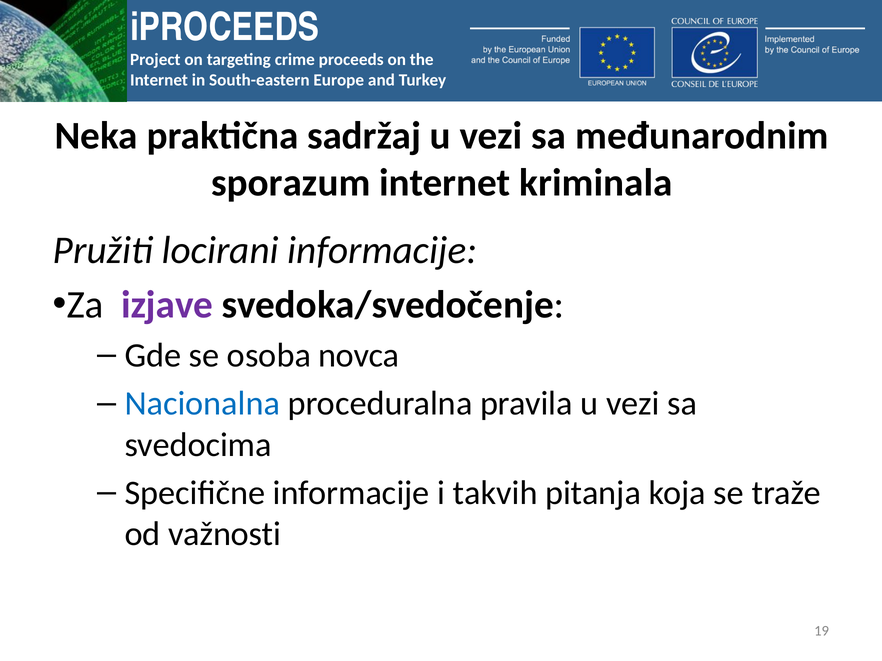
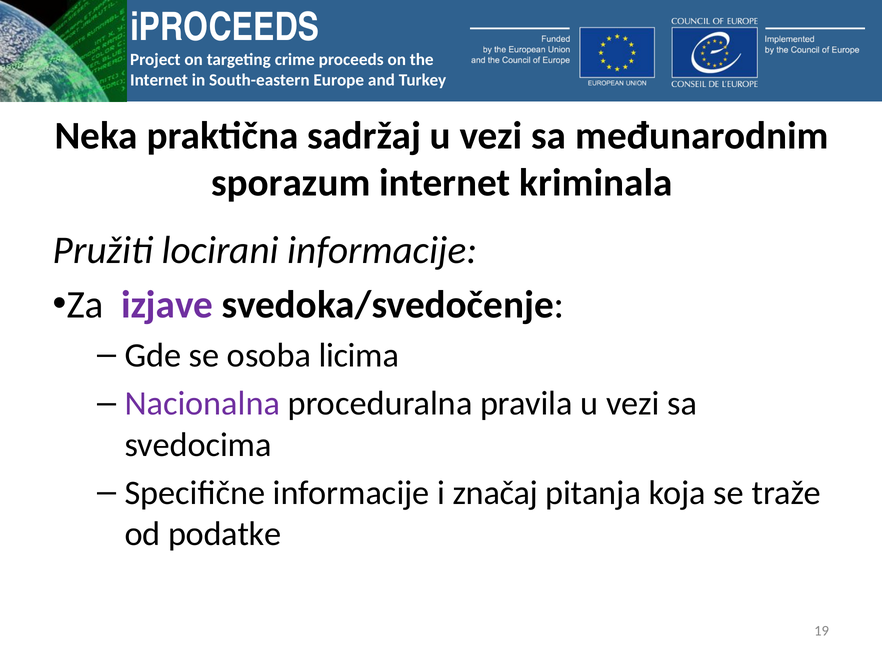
novca: novca -> licima
Nacionalna colour: blue -> purple
takvih: takvih -> značaj
važnosti: važnosti -> podatke
